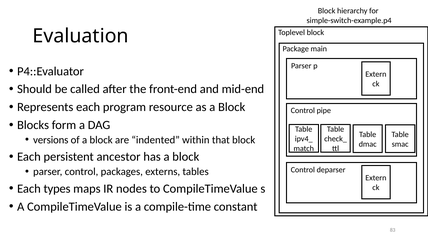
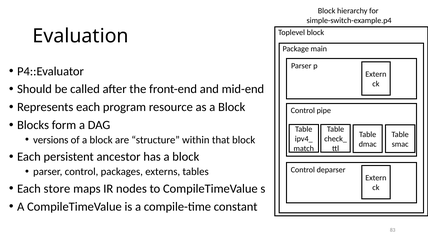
indented: indented -> structure
types: types -> store
